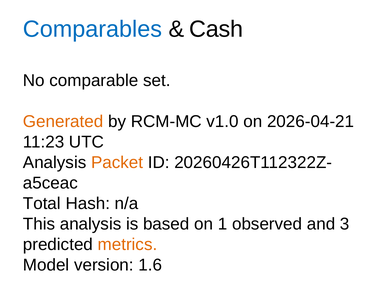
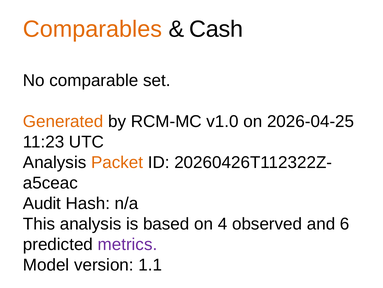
Comparables colour: blue -> orange
2026-04-21: 2026-04-21 -> 2026-04-25
Total: Total -> Audit
1: 1 -> 4
3: 3 -> 6
metrics colour: orange -> purple
1.6: 1.6 -> 1.1
